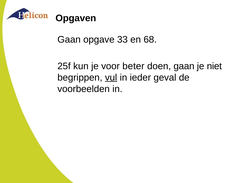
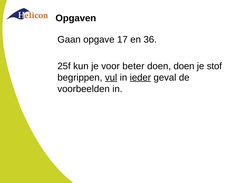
33: 33 -> 17
68: 68 -> 36
doen gaan: gaan -> doen
niet: niet -> stof
ieder underline: none -> present
